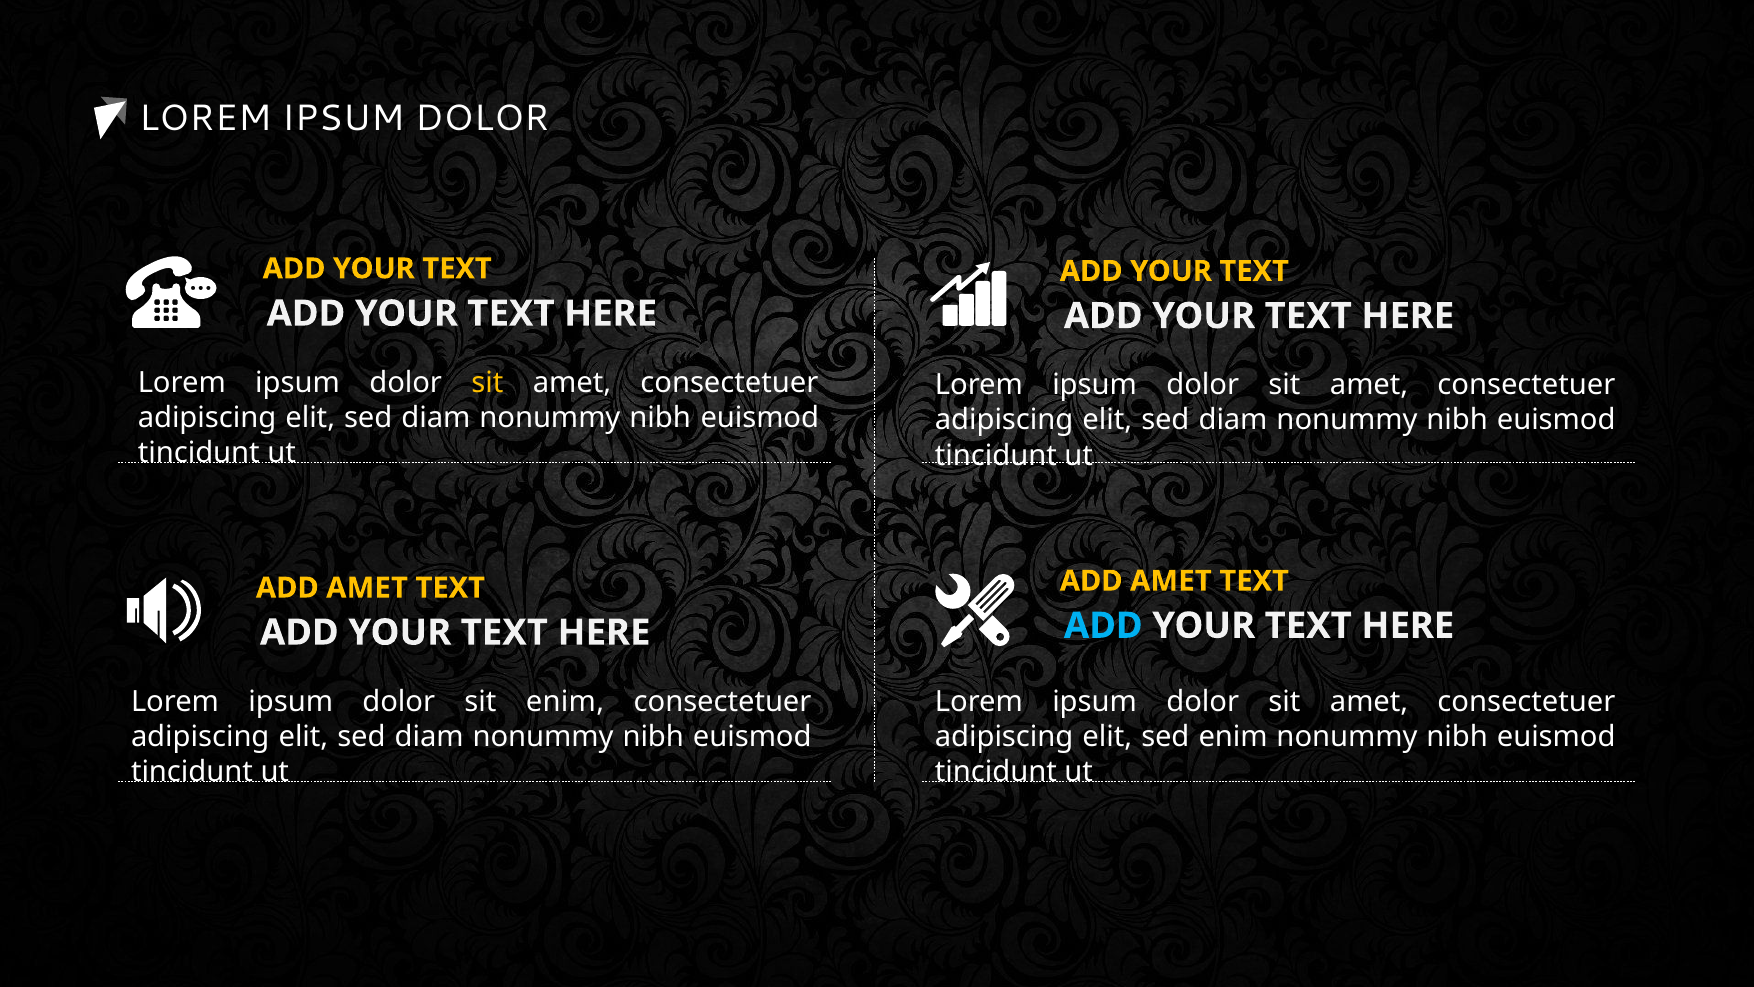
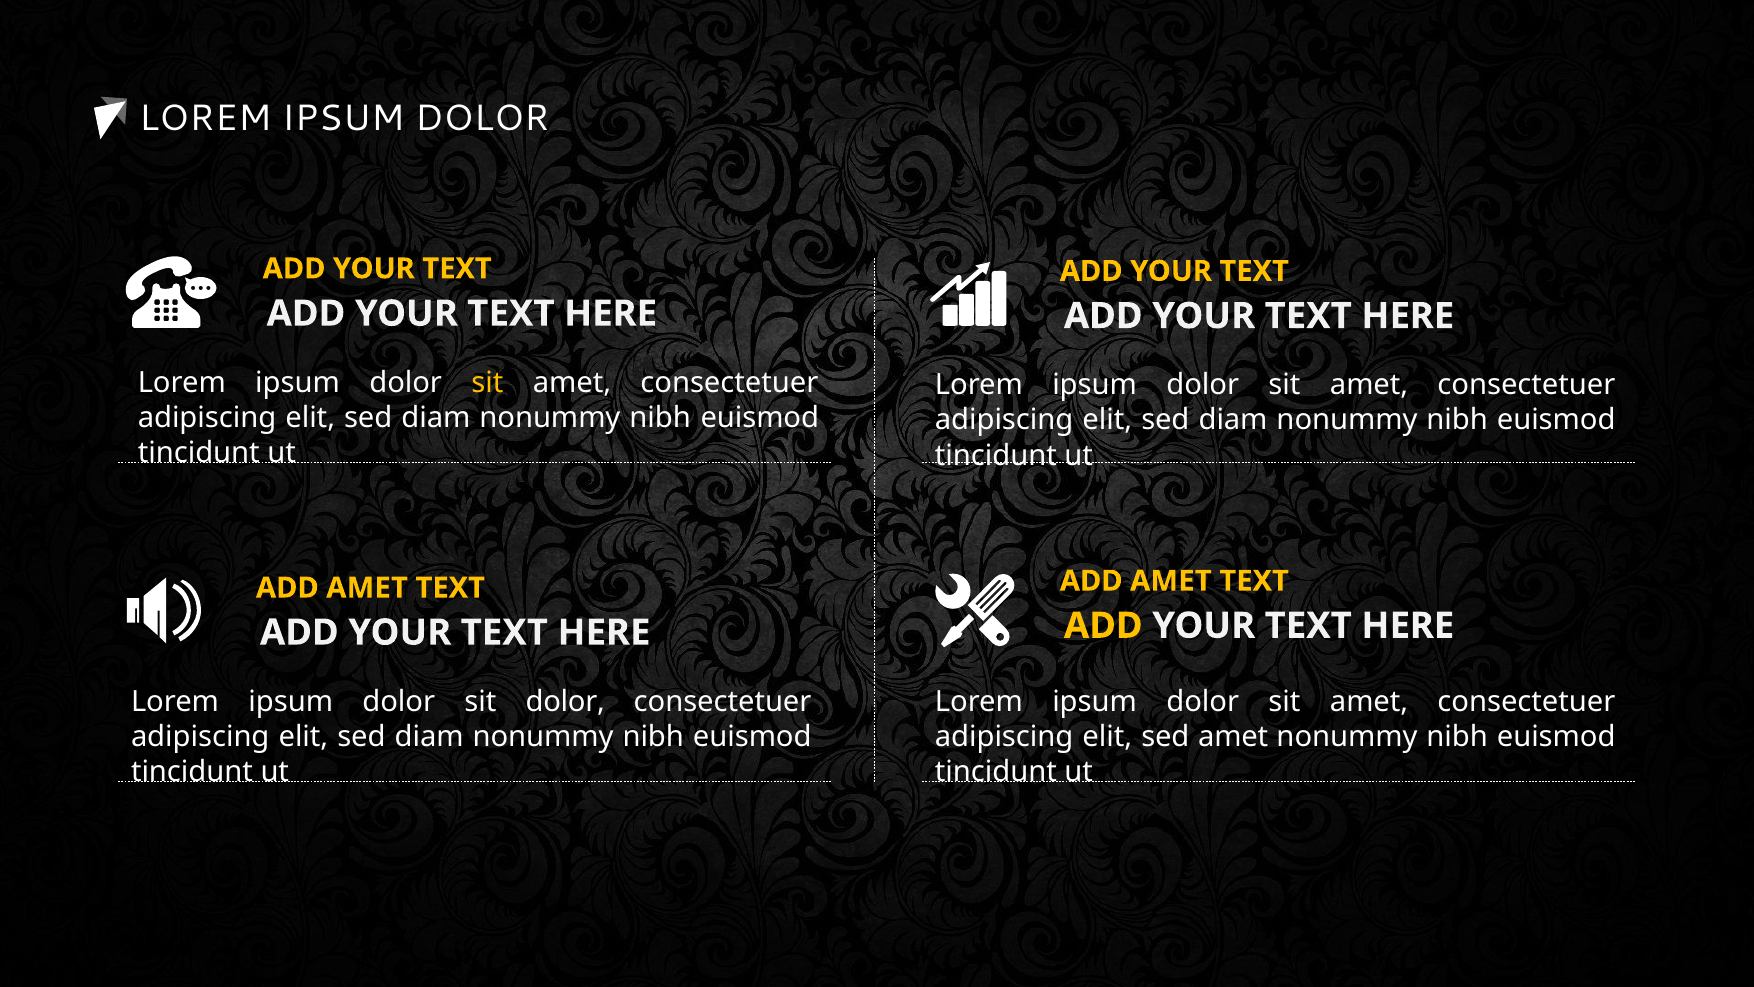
ADD at (1103, 625) colour: light blue -> yellow
sit enim: enim -> dolor
sed enim: enim -> amet
